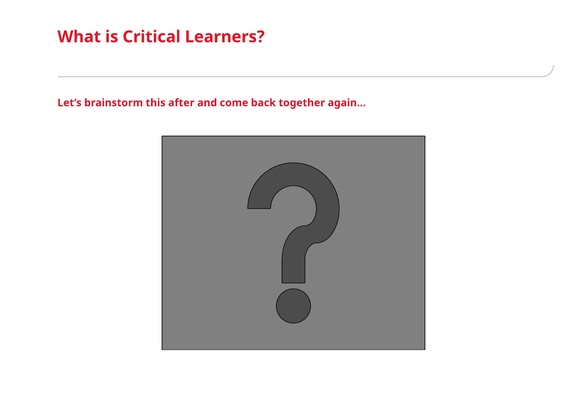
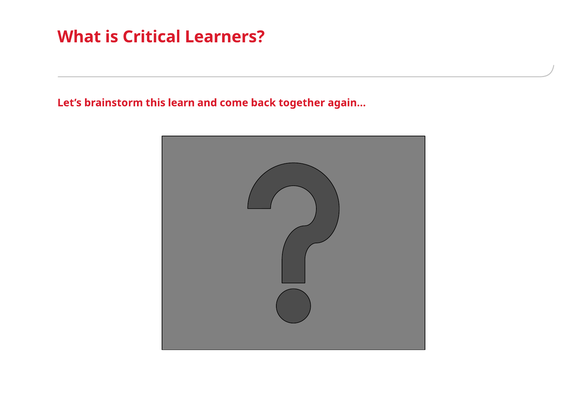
after: after -> learn
